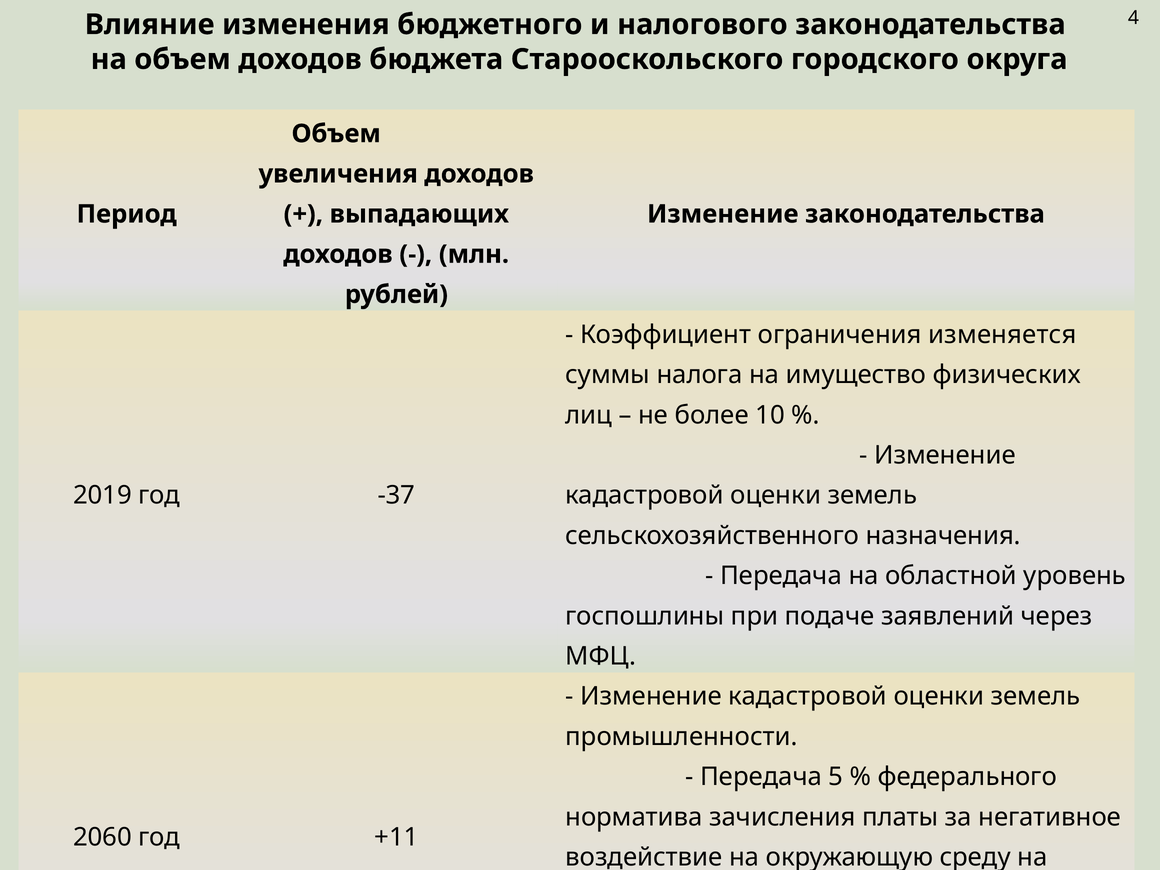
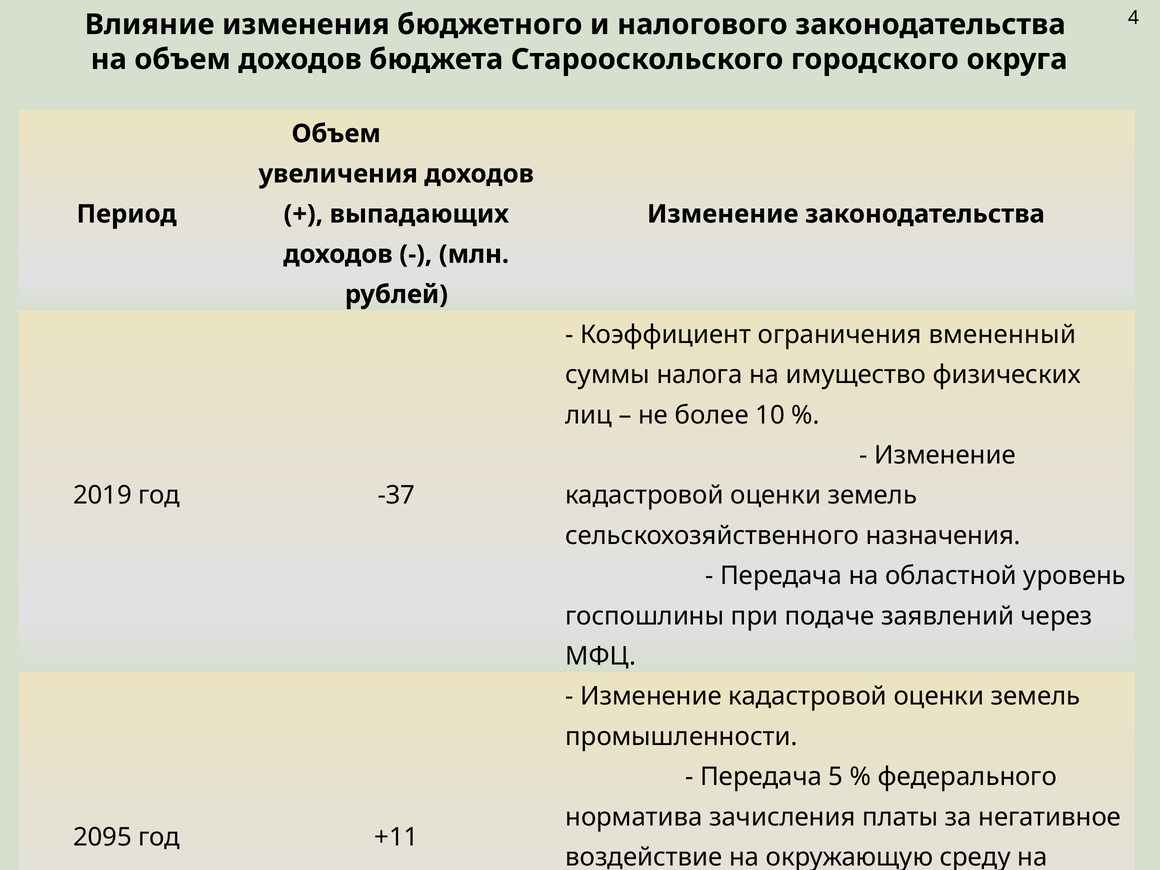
изменяется: изменяется -> вмененный
2060: 2060 -> 2095
